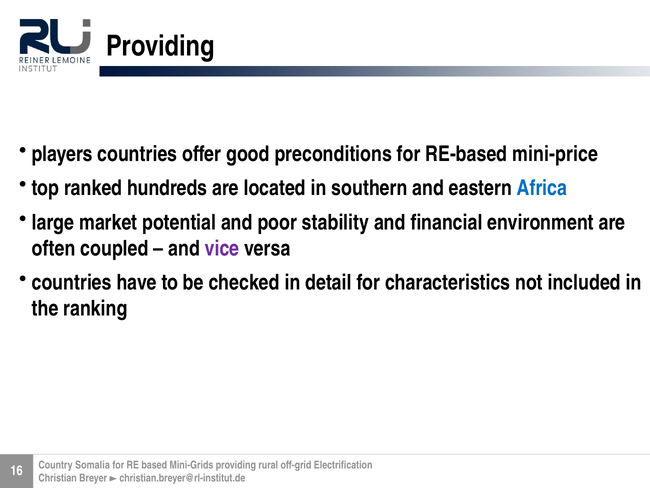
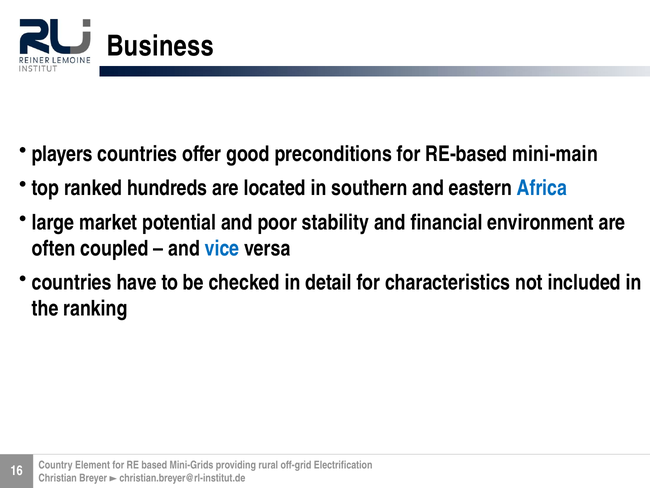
Providing at (160, 46): Providing -> Business
mini-price: mini-price -> mini-main
vice colour: purple -> blue
Somalia: Somalia -> Element
